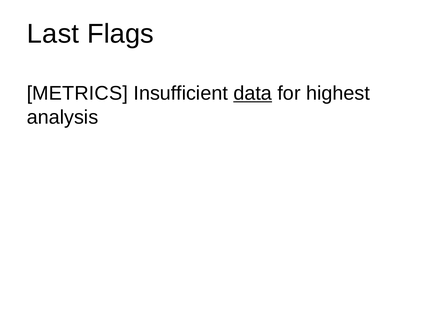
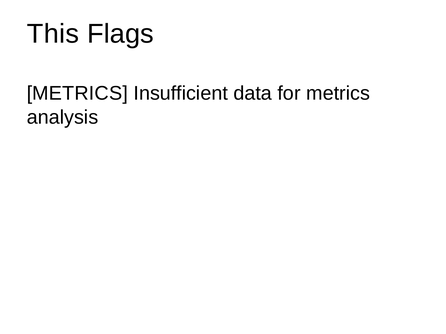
Last: Last -> This
data underline: present -> none
for highest: highest -> metrics
